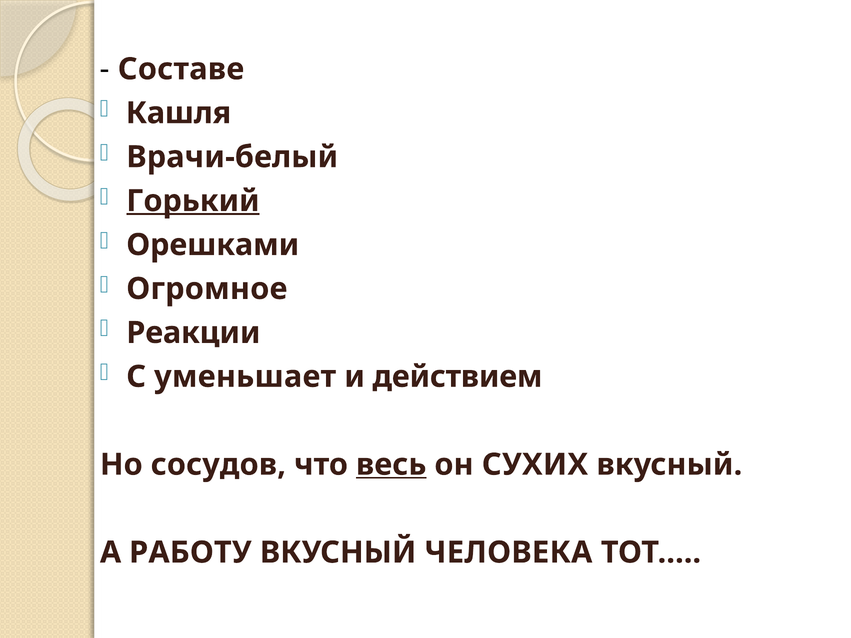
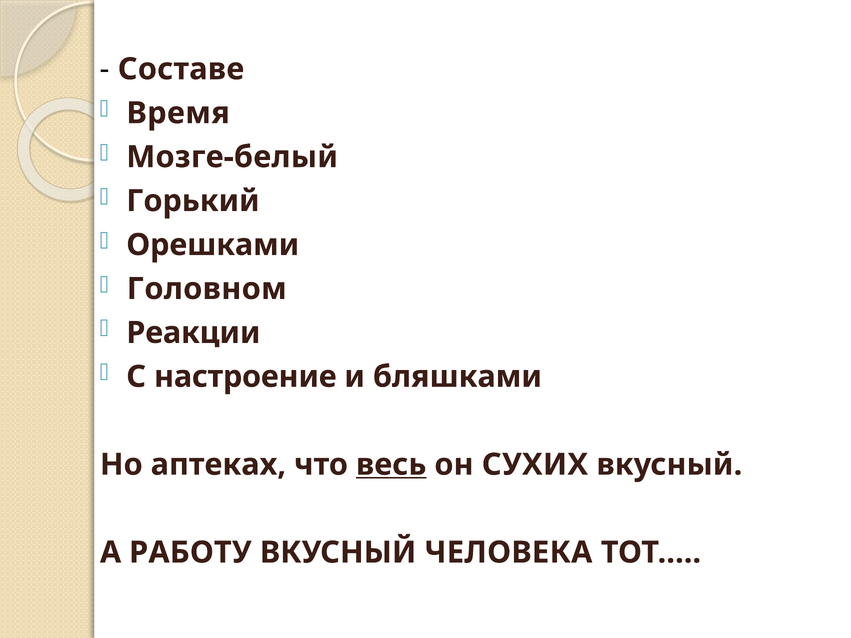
Кашля: Кашля -> Время
Врачи-белый: Врачи-белый -> Мозге-белый
Горький underline: present -> none
Огромное: Огромное -> Головном
уменьшает: уменьшает -> настроение
действием: действием -> бляшками
сосудов: сосудов -> аптеках
